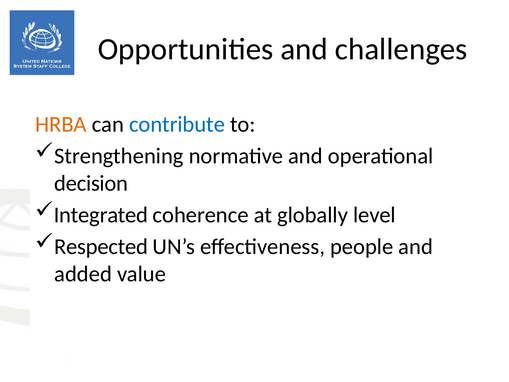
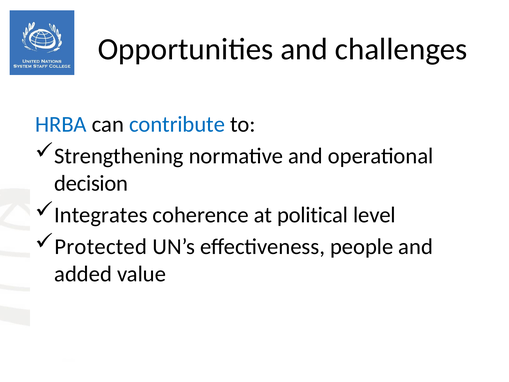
HRBA colour: orange -> blue
Integrated: Integrated -> Integrates
globally: globally -> political
Respected: Respected -> Protected
